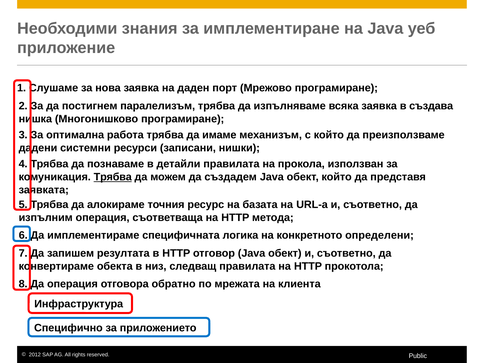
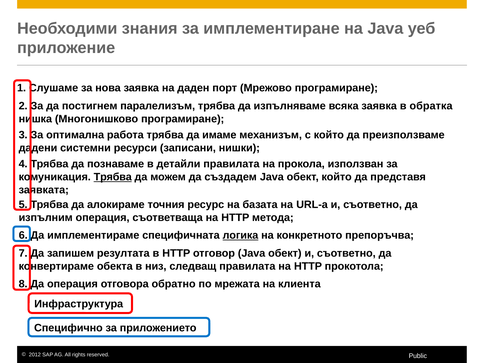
създава: създава -> обратка
логика underline: none -> present
определени: определени -> препоръчва
